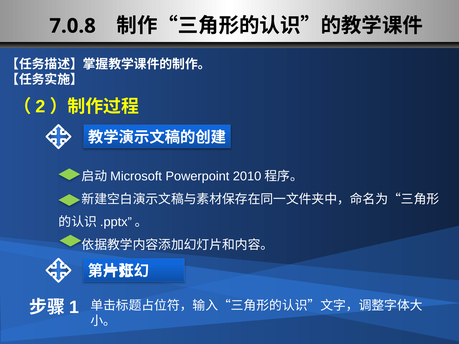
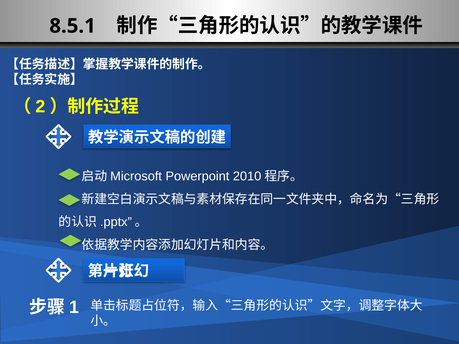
7.0.8: 7.0.8 -> 8.5.1
